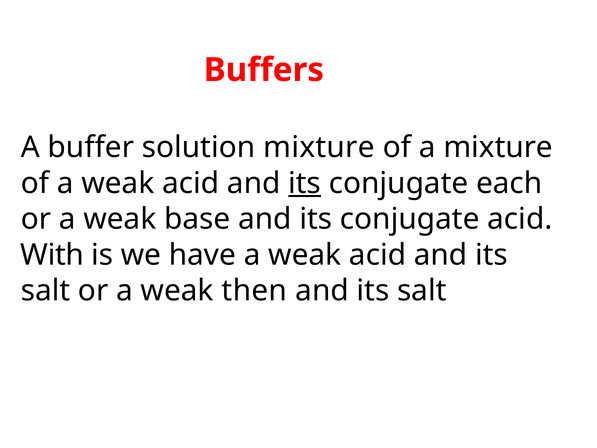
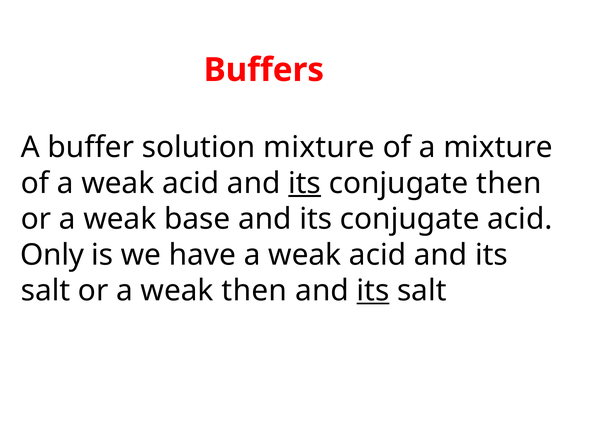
conjugate each: each -> then
With: With -> Only
its at (373, 291) underline: none -> present
